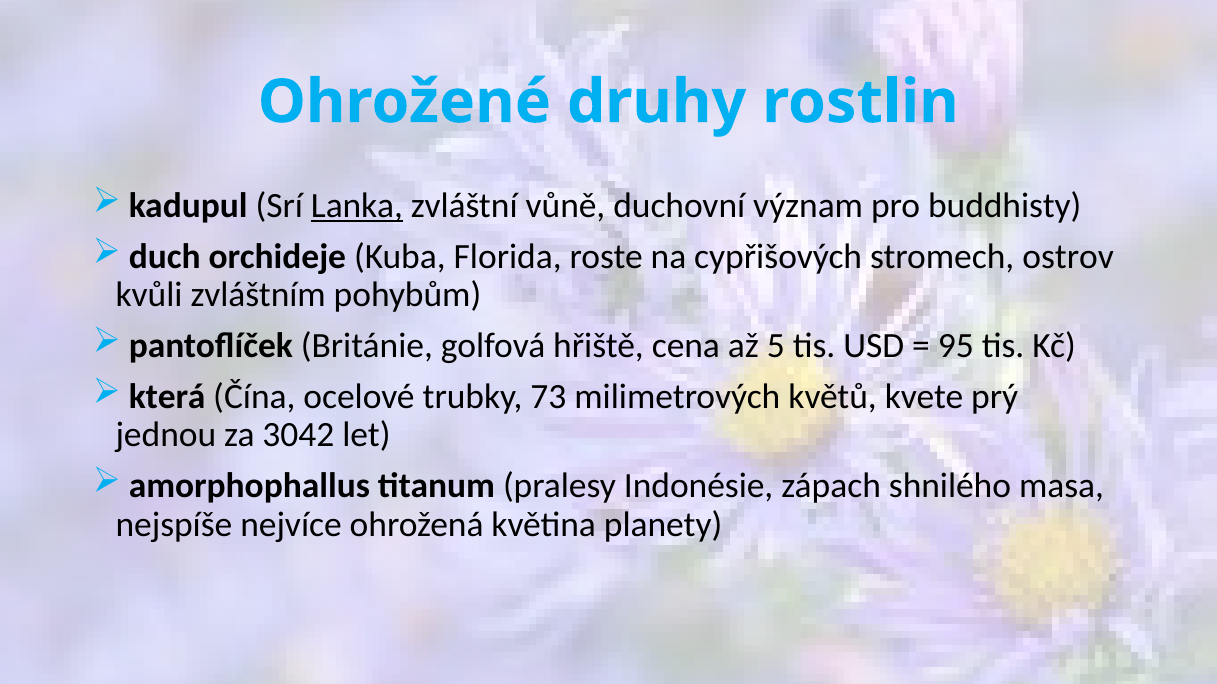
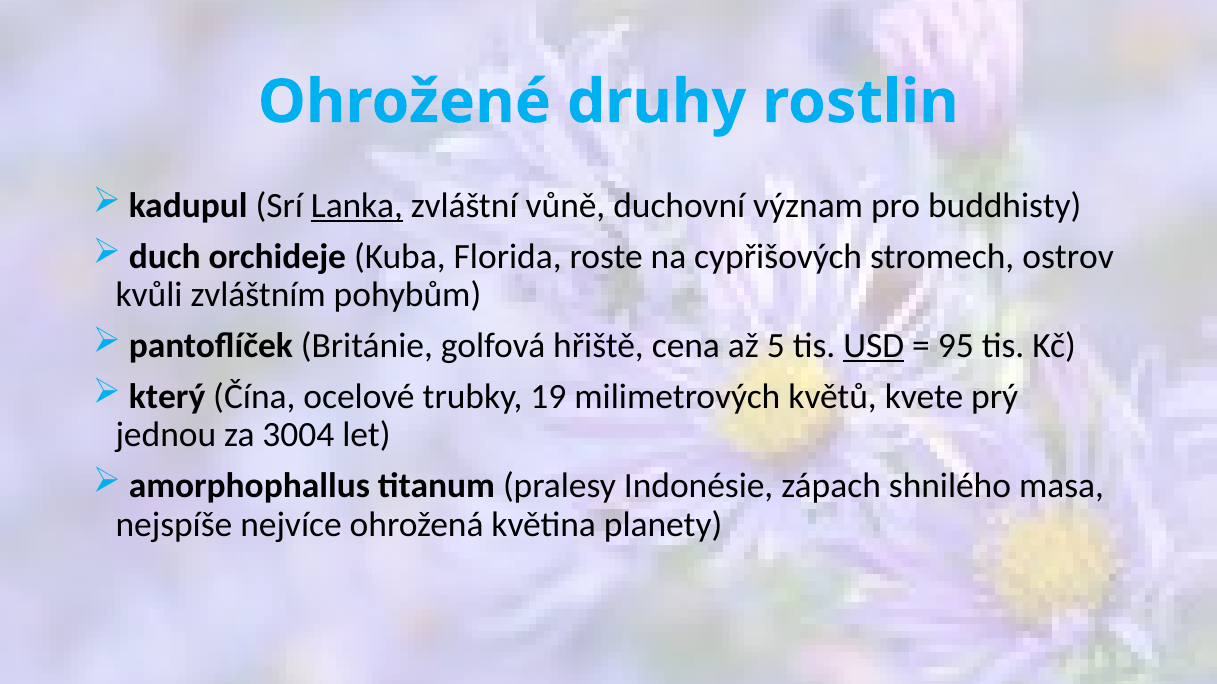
USD underline: none -> present
která: která -> který
73: 73 -> 19
3042: 3042 -> 3004
